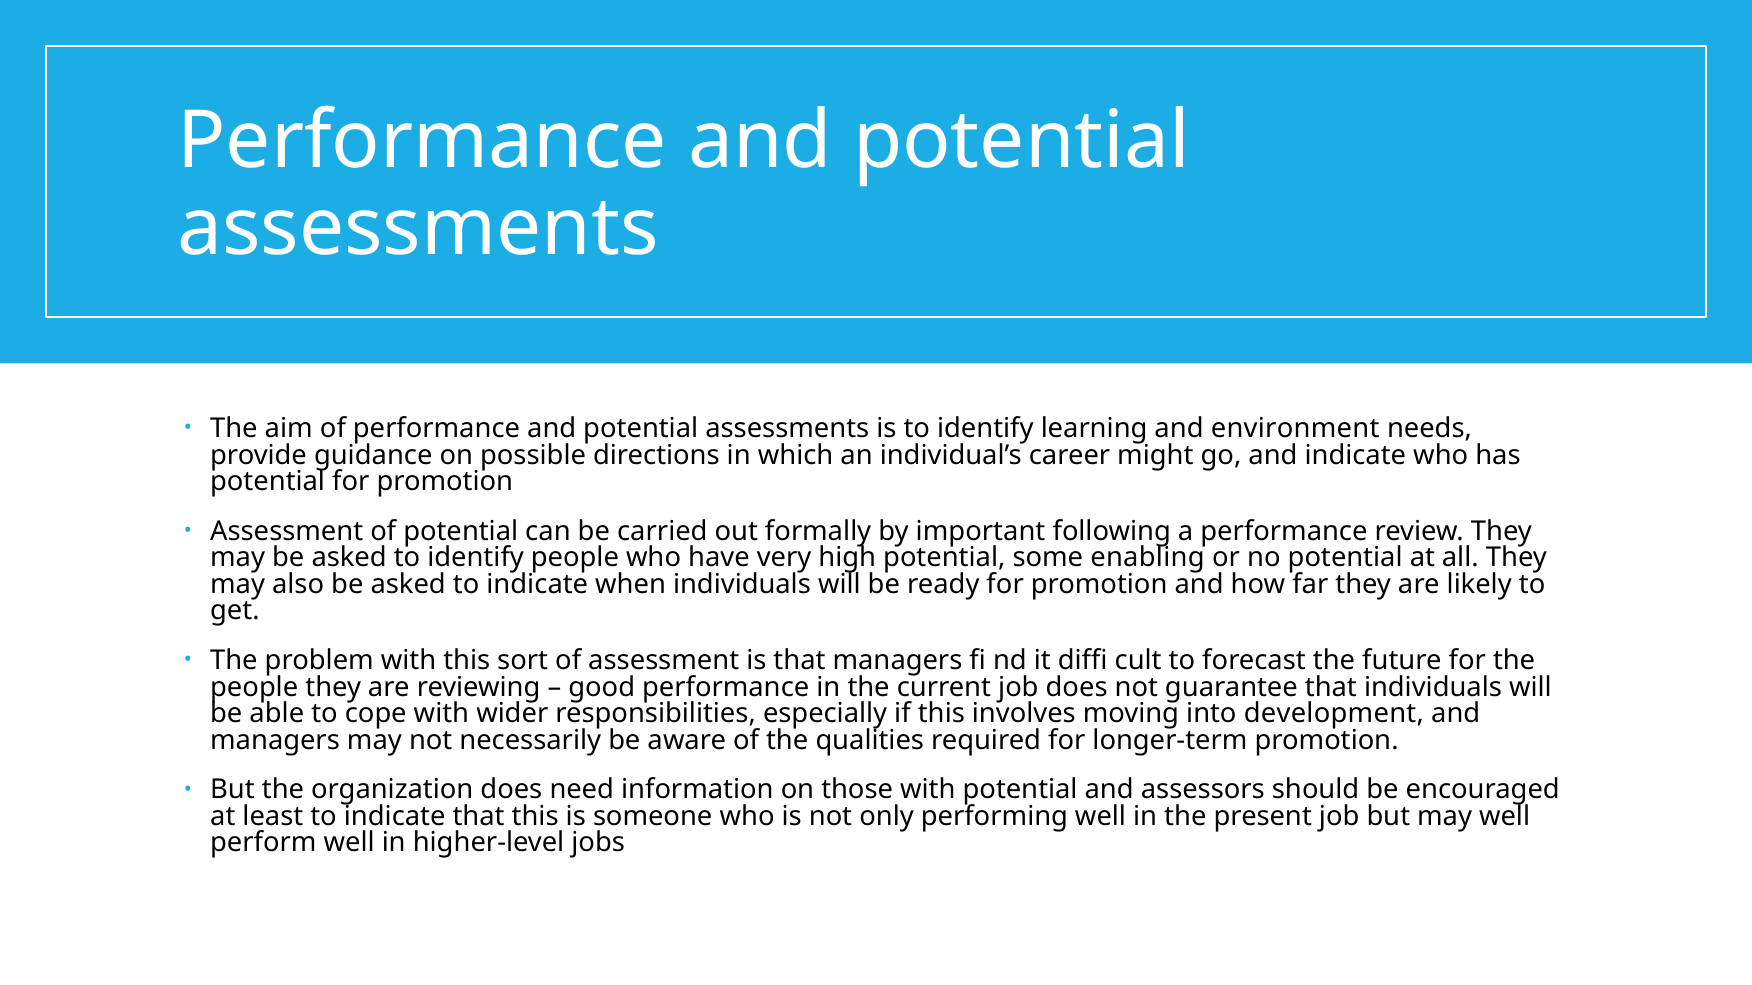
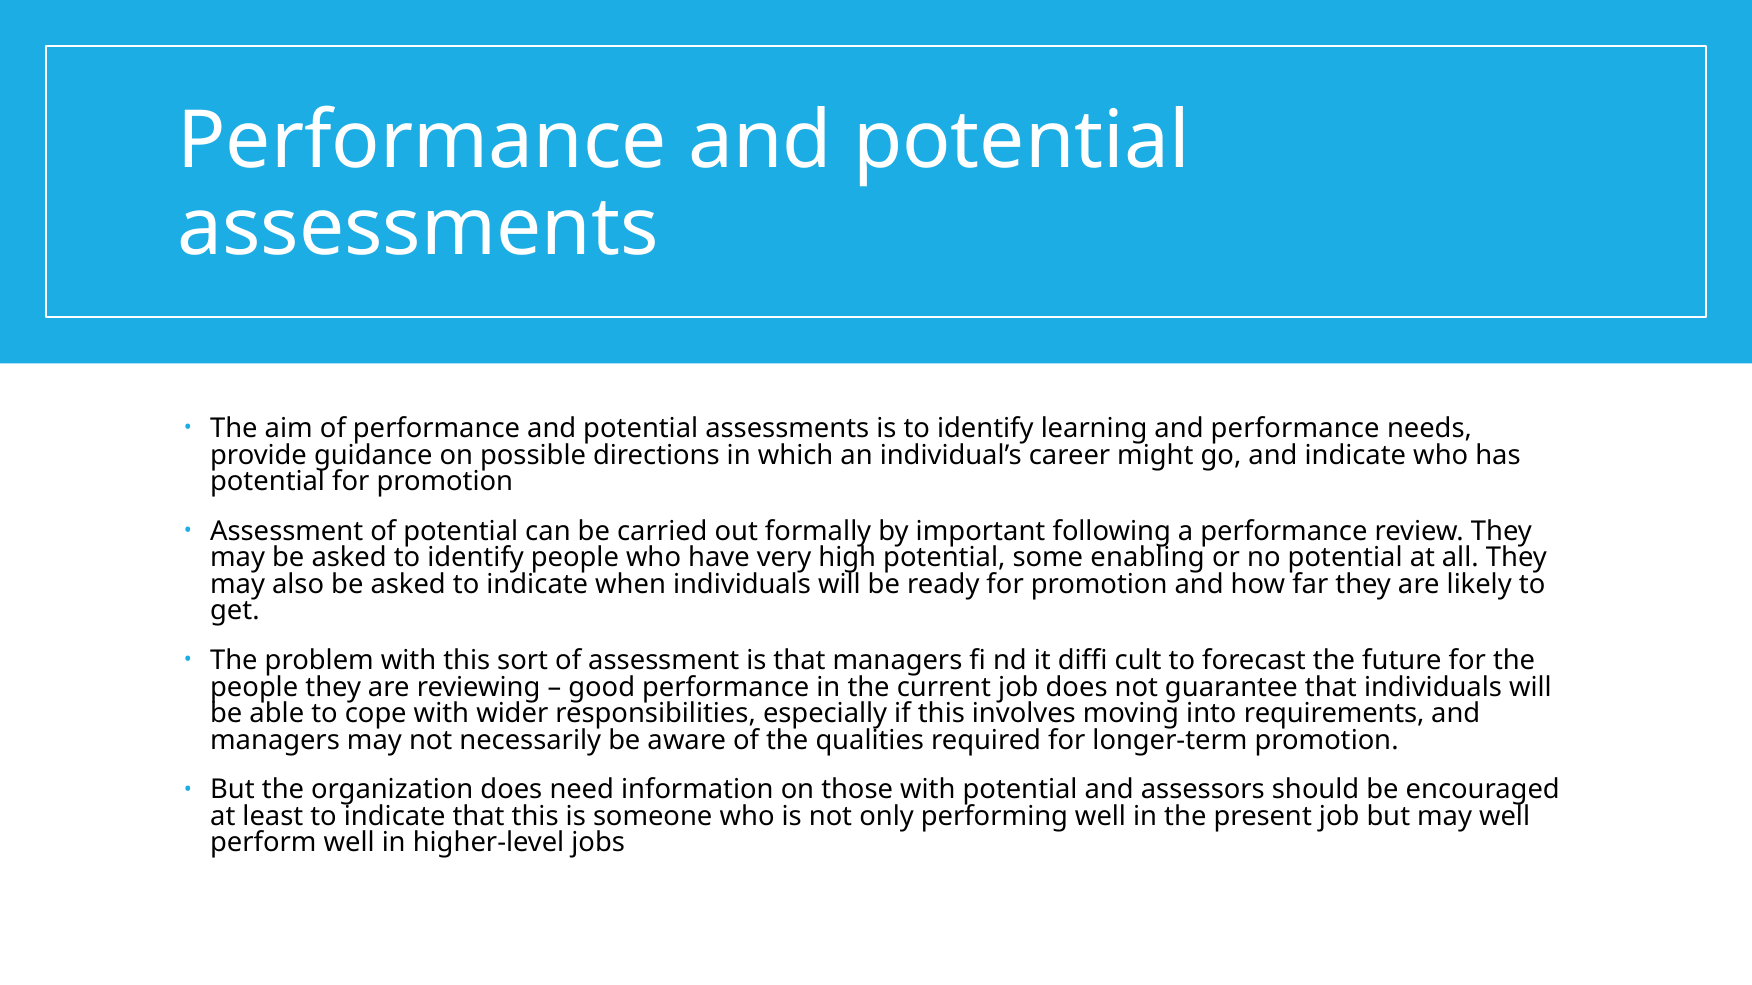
and environment: environment -> performance
development: development -> requirements
